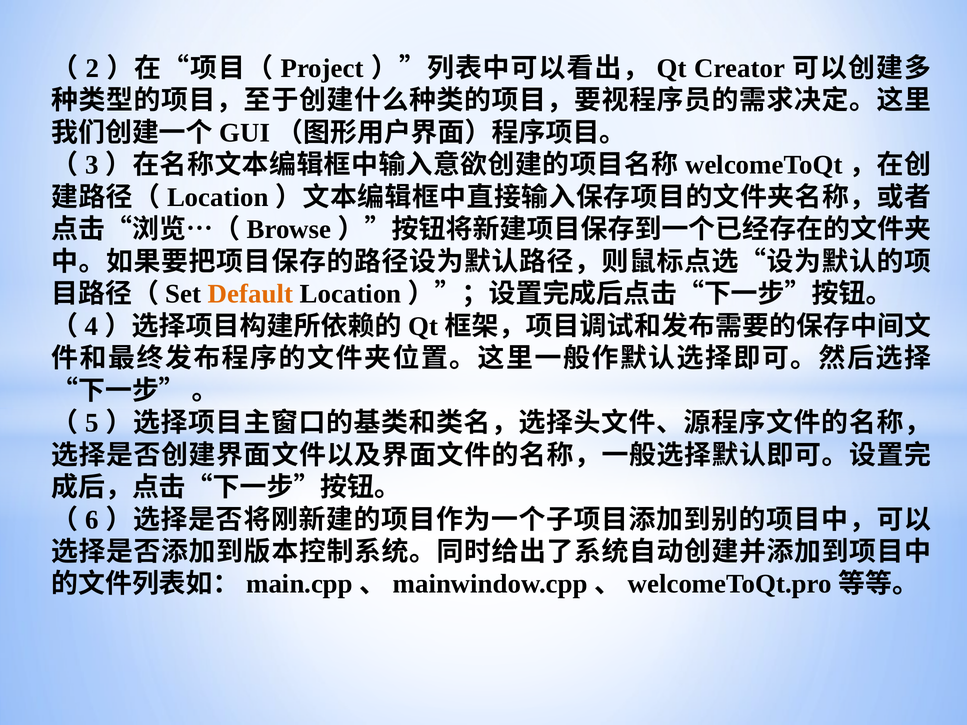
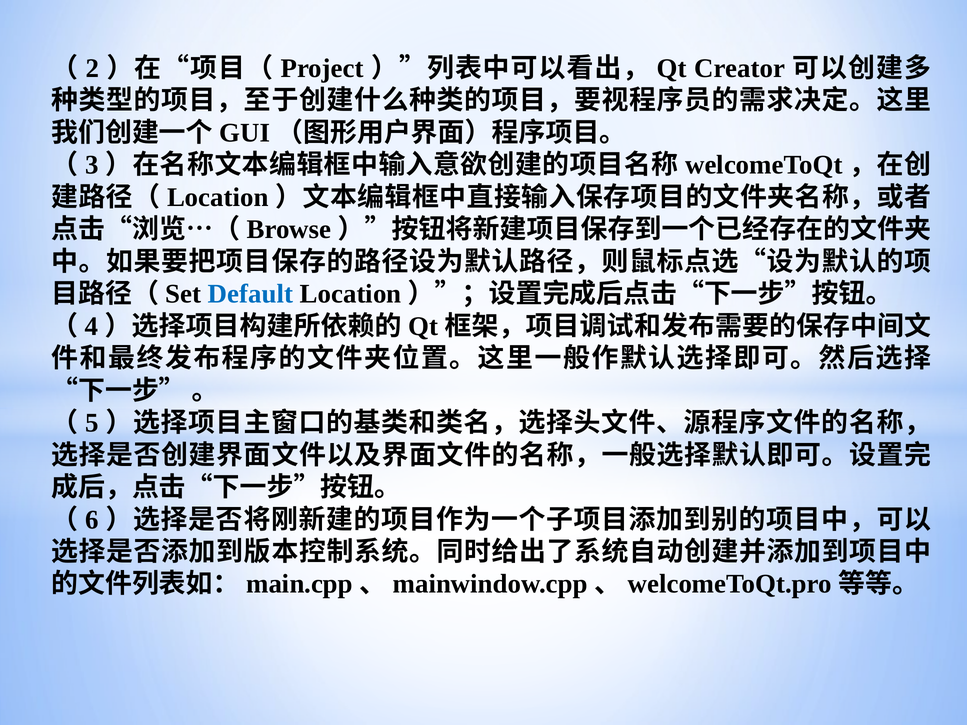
Default colour: orange -> blue
